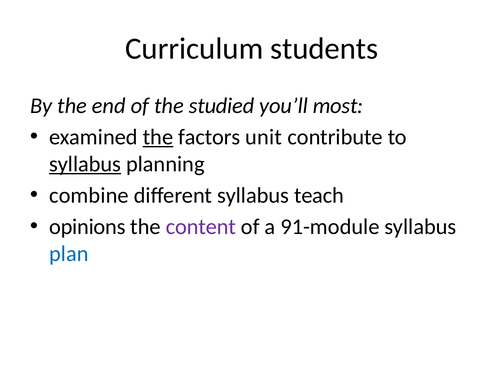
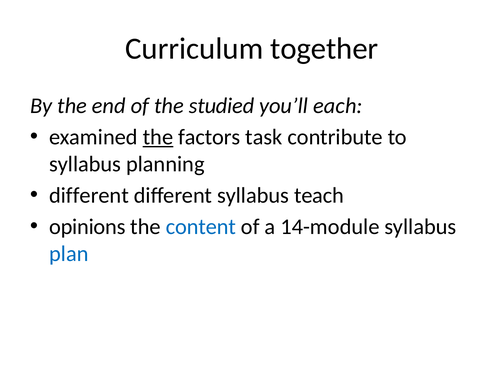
students: students -> together
most: most -> each
unit: unit -> task
syllabus at (85, 164) underline: present -> none
combine at (89, 195): combine -> different
content colour: purple -> blue
91-module: 91-module -> 14-module
